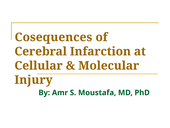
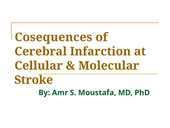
Injury: Injury -> Stroke
